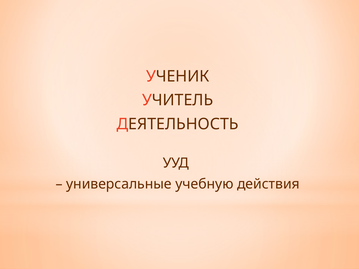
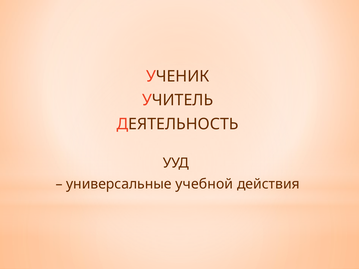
учебную: учебную -> учебной
